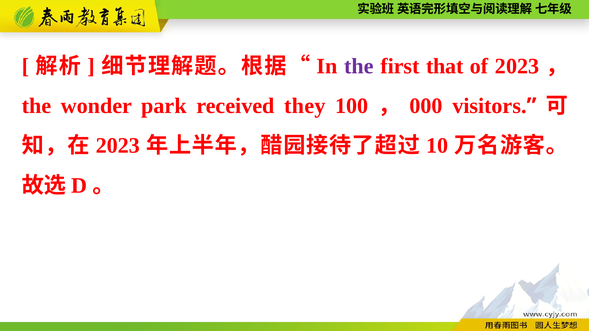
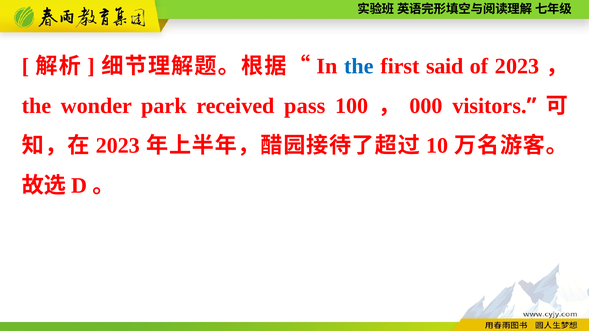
the at (359, 66) colour: purple -> blue
that: that -> said
they: they -> pass
